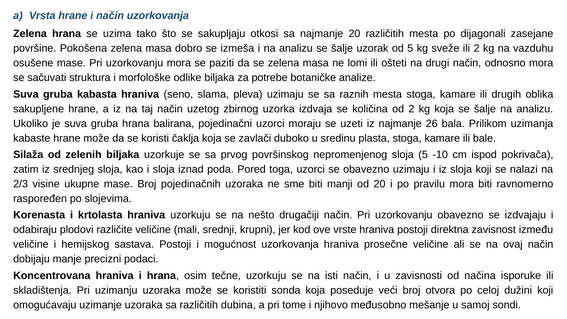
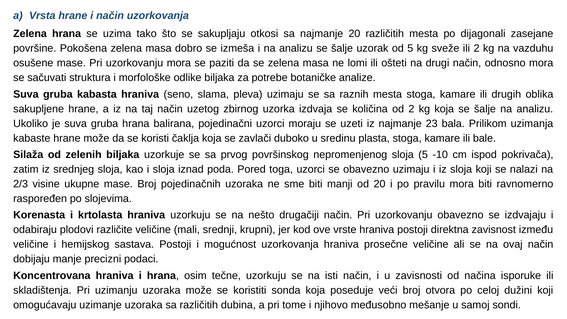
26: 26 -> 23
